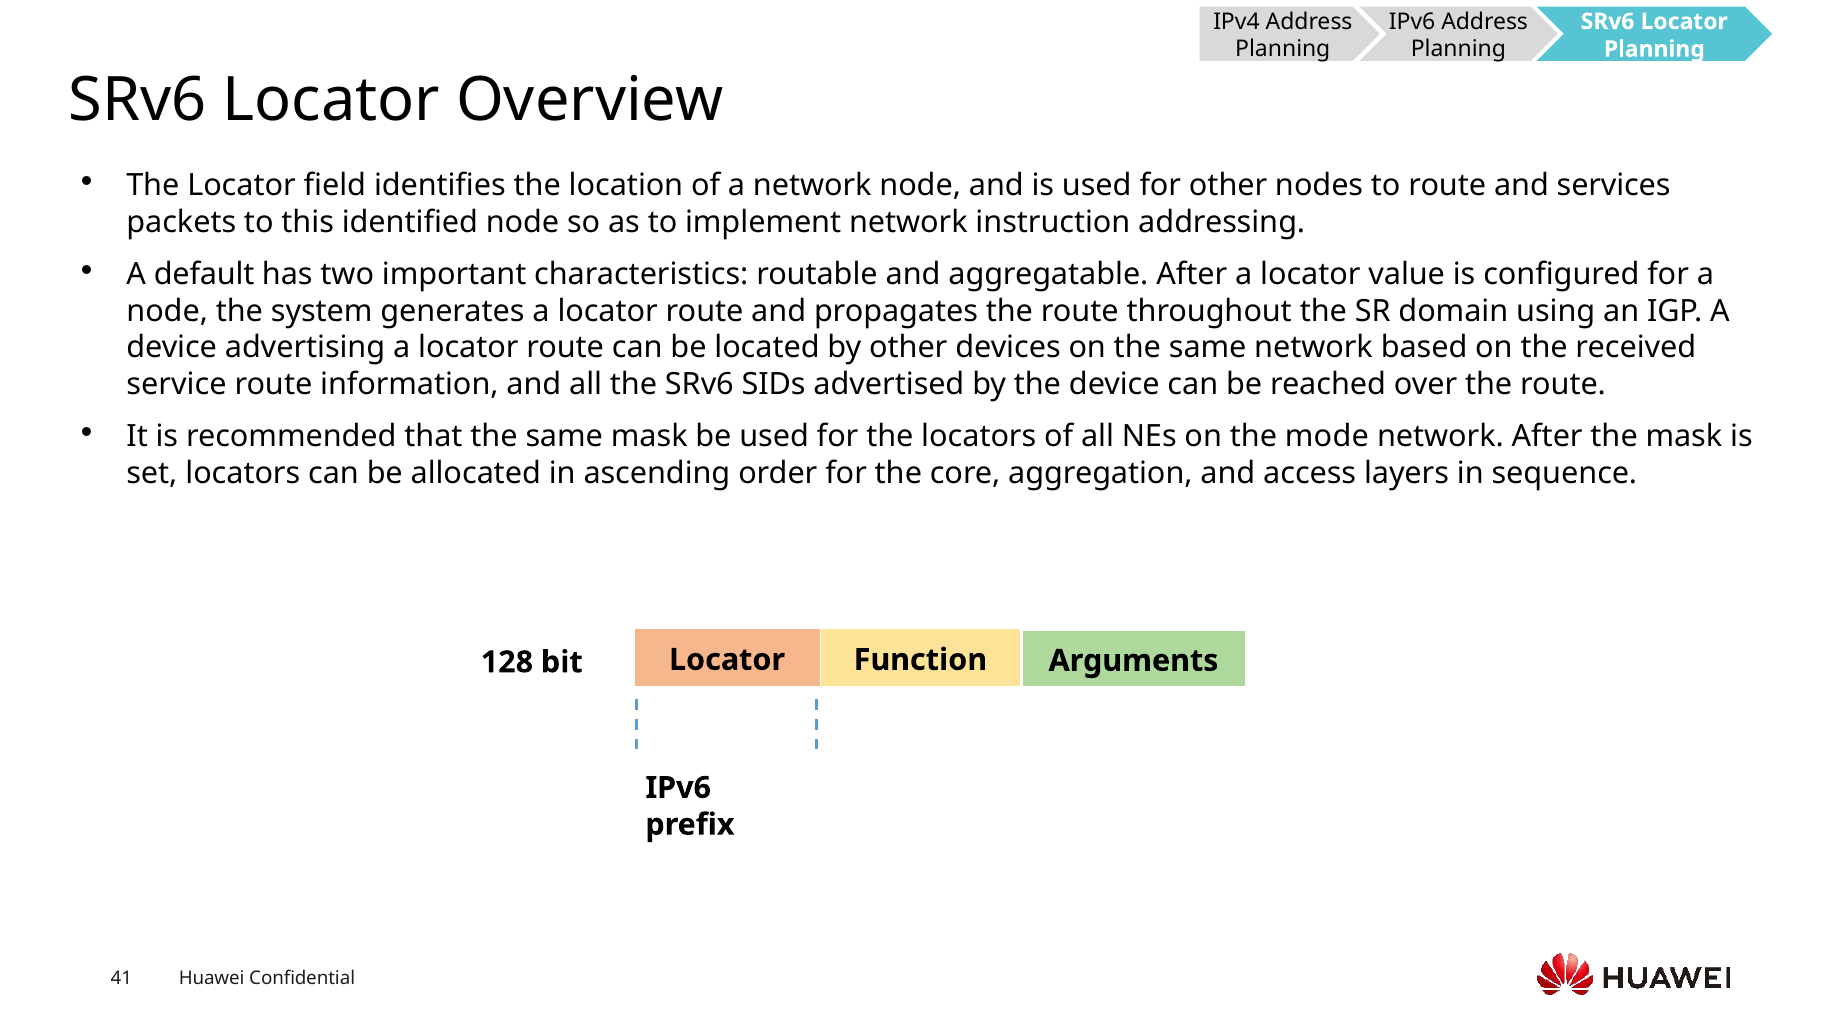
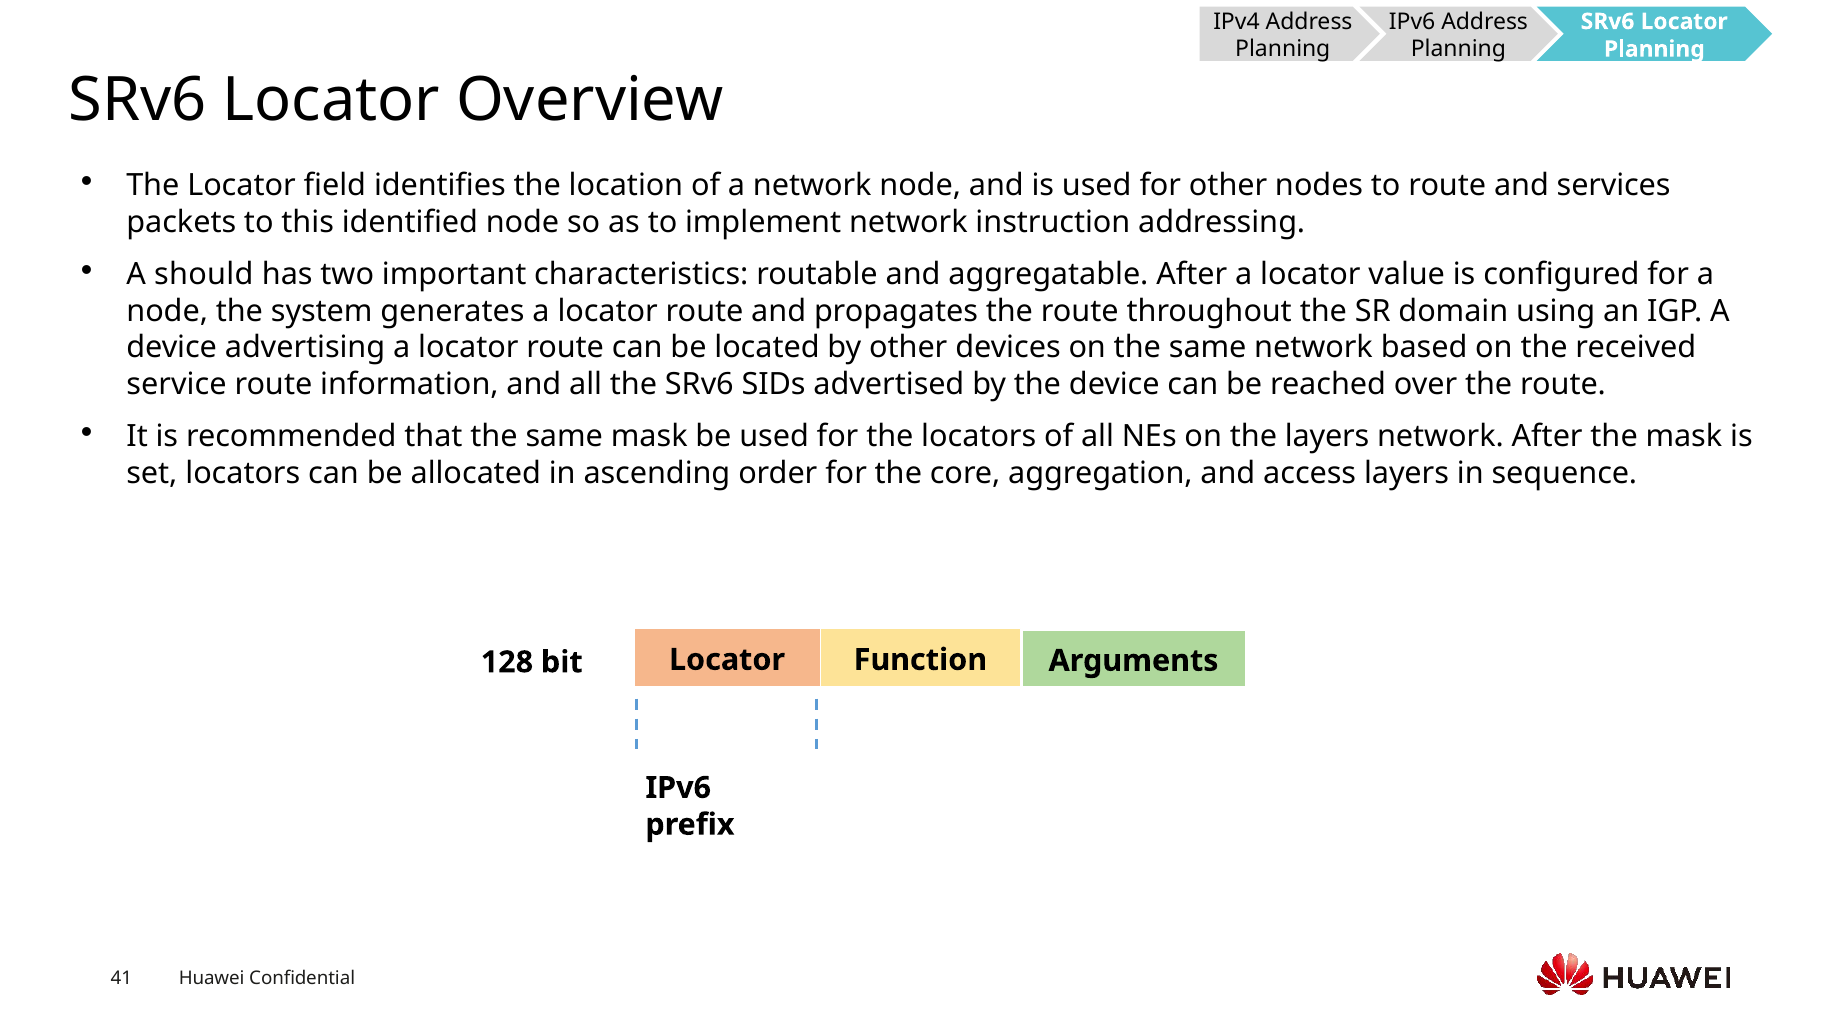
default: default -> should
the mode: mode -> layers
